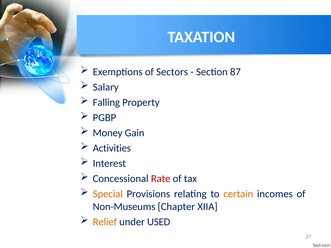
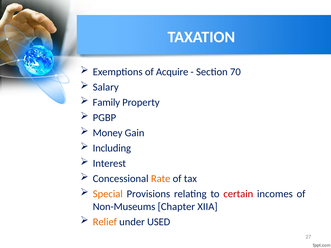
Sectors: Sectors -> Acquire
87: 87 -> 70
Falling: Falling -> Family
Activities: Activities -> Including
Rate colour: red -> orange
certain colour: orange -> red
